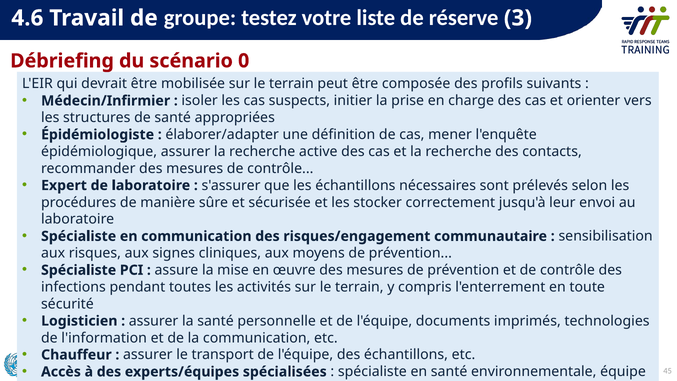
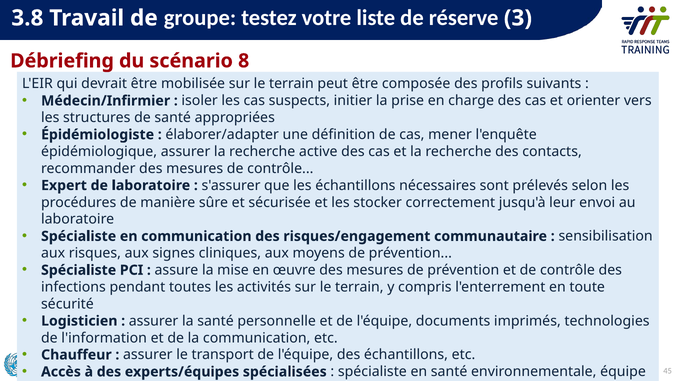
4.6: 4.6 -> 3.8
0: 0 -> 8
